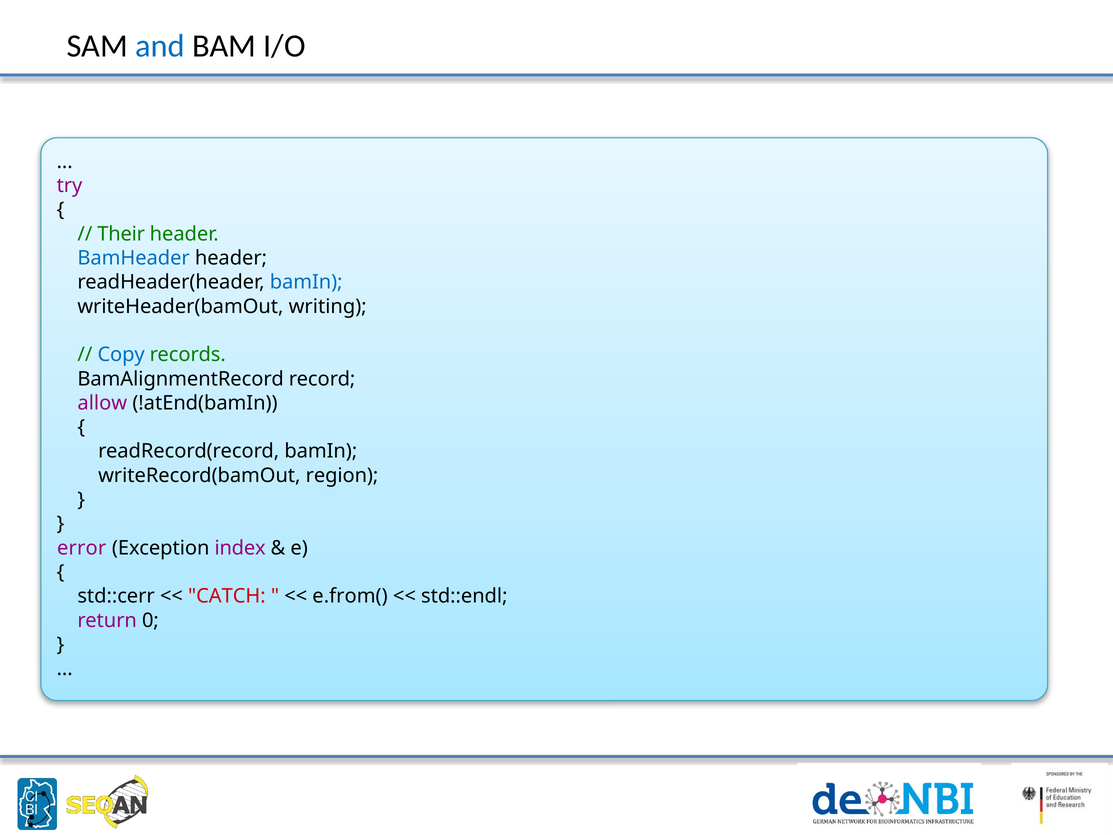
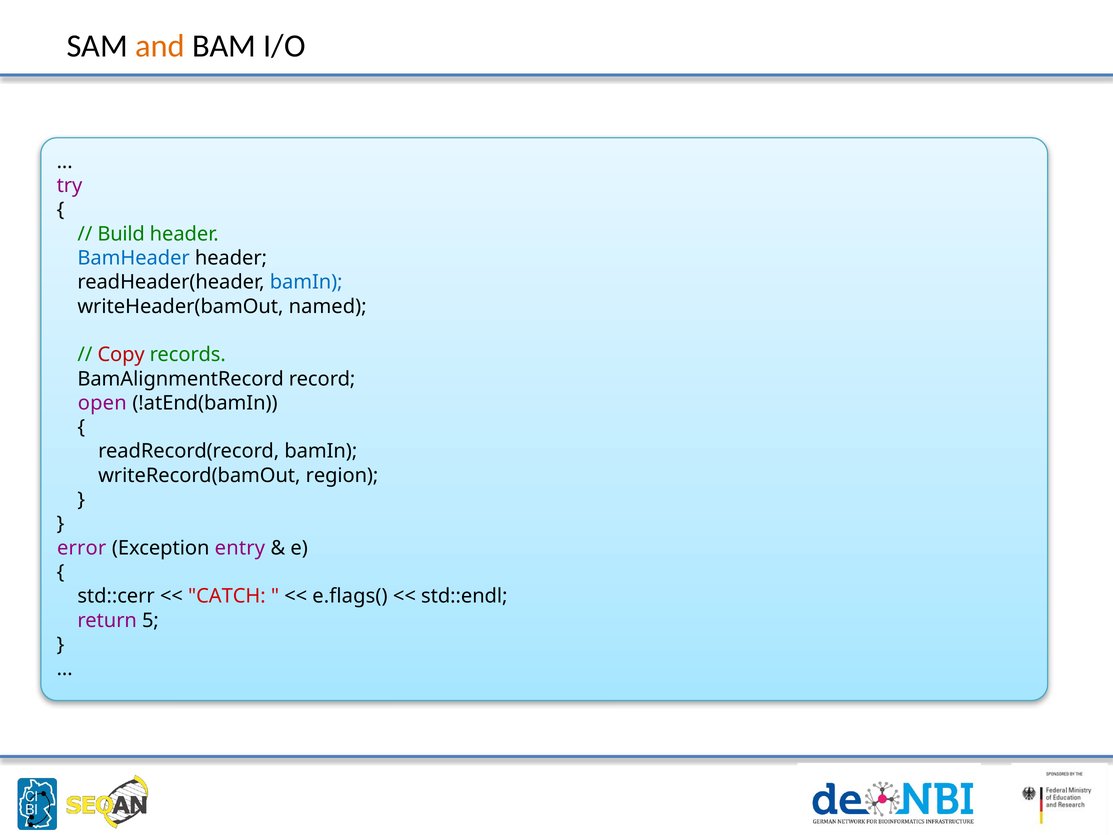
and colour: blue -> orange
Their: Their -> Build
writing: writing -> named
Copy colour: blue -> red
allow: allow -> open
index: index -> entry
e.from(: e.from( -> e.flags(
0: 0 -> 5
